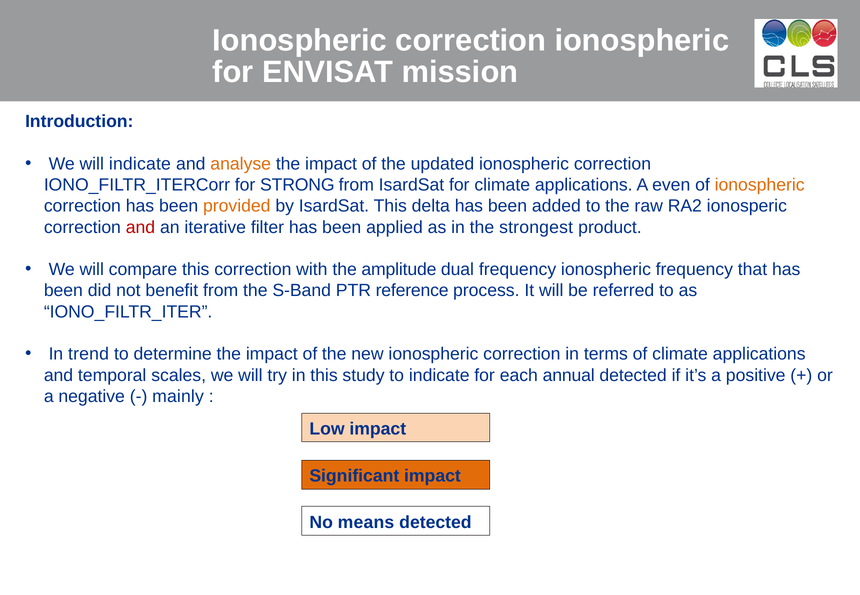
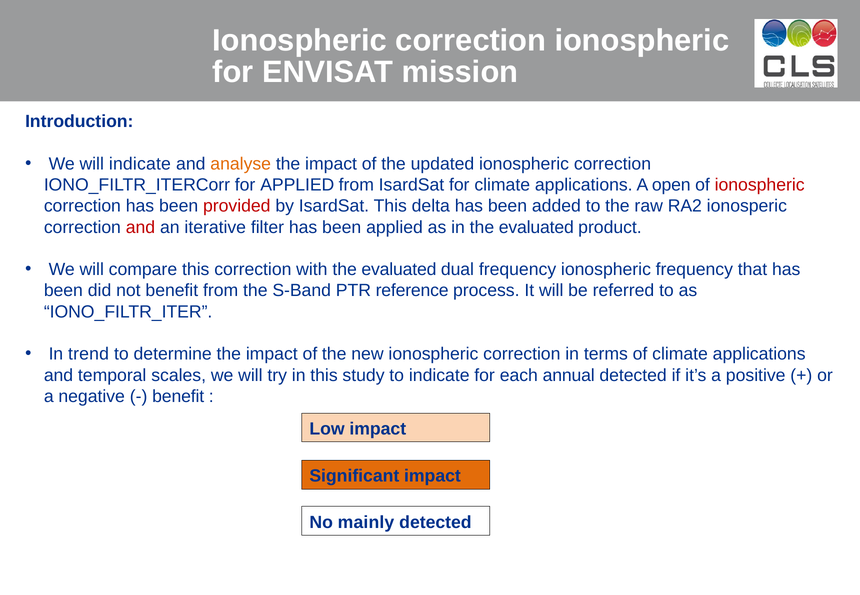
for STRONG: STRONG -> APPLIED
even: even -> open
ionospheric at (760, 185) colour: orange -> red
provided colour: orange -> red
in the strongest: strongest -> evaluated
with the amplitude: amplitude -> evaluated
mainly at (178, 397): mainly -> benefit
means: means -> mainly
